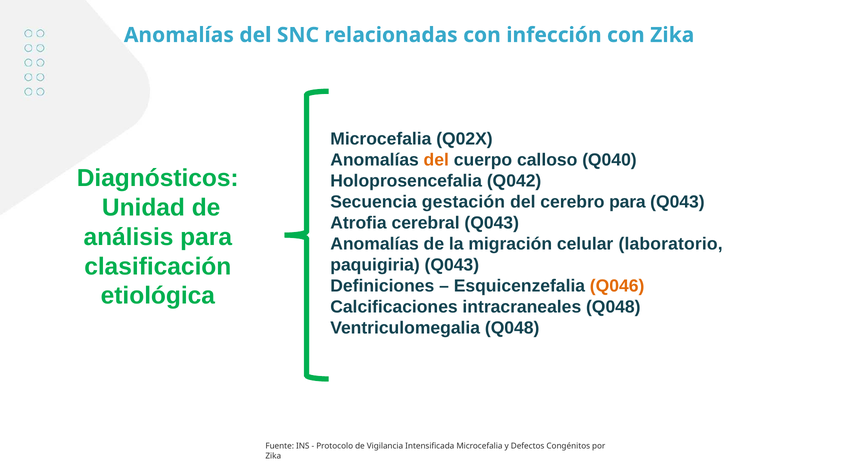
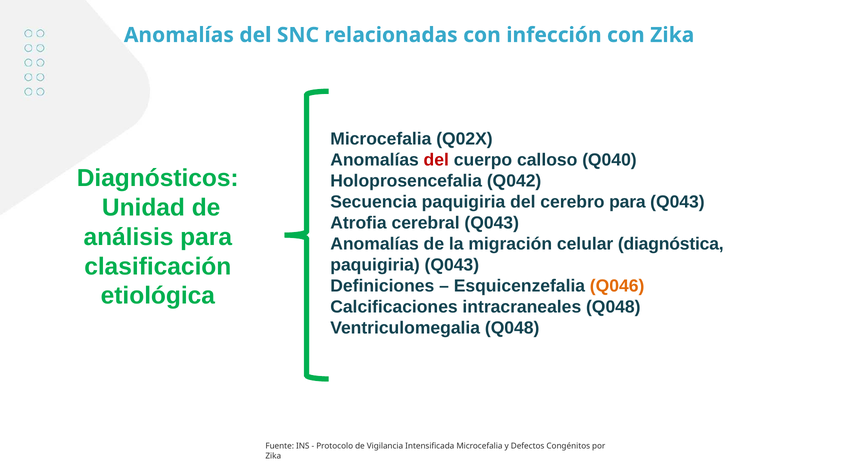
del at (436, 160) colour: orange -> red
Secuencia gestación: gestación -> paquigiria
laboratorio: laboratorio -> diagnóstica
